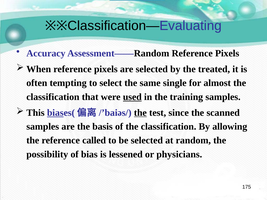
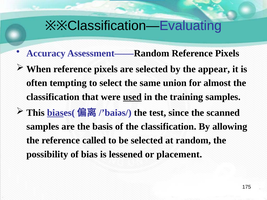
treated: treated -> appear
single: single -> union
the at (140, 113) underline: present -> none
physicians: physicians -> placement
